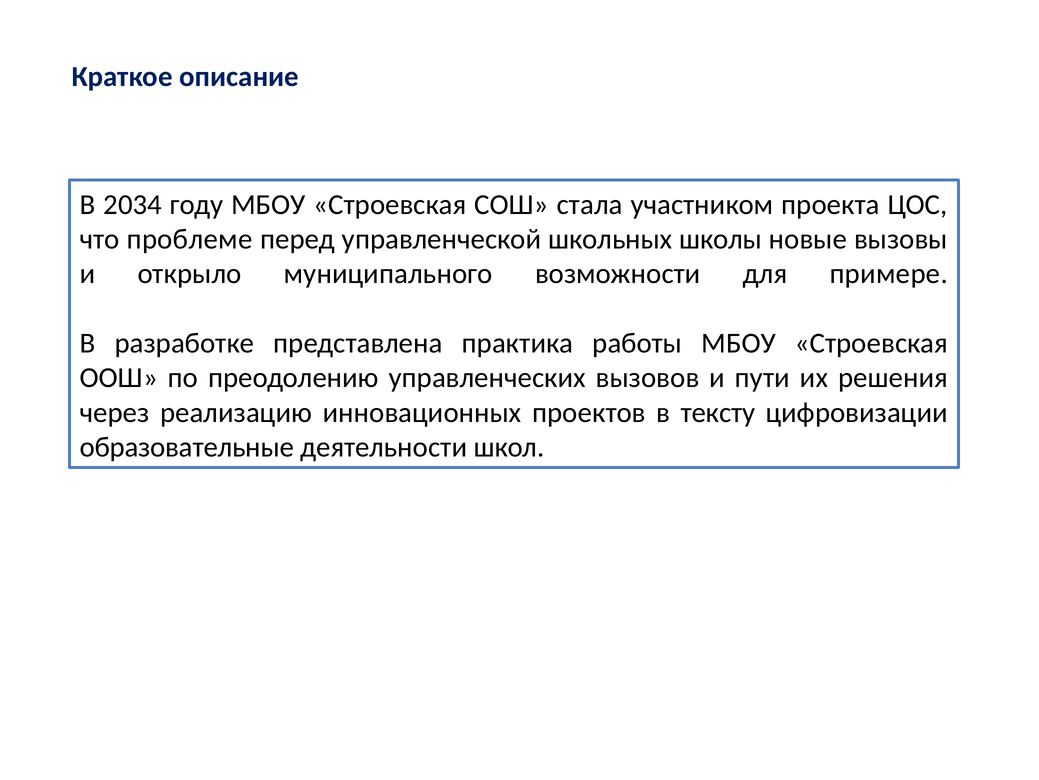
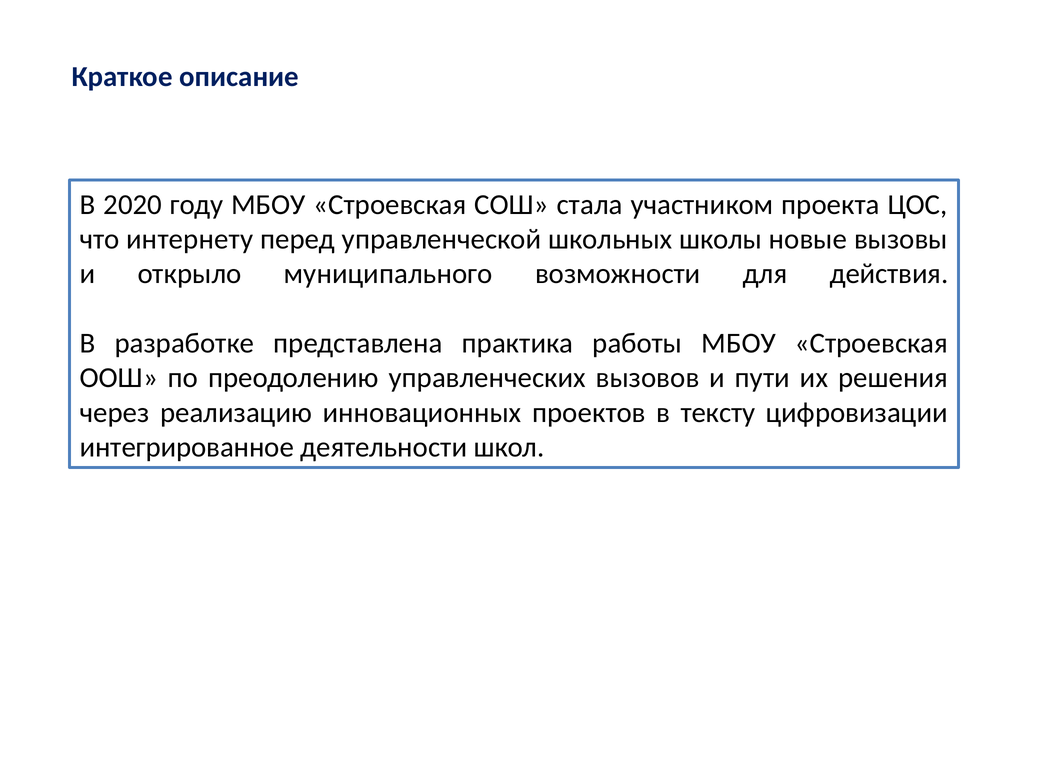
2034: 2034 -> 2020
проблеме: проблеме -> интернету
примере: примере -> действия
образовательные: образовательные -> интегрированное
